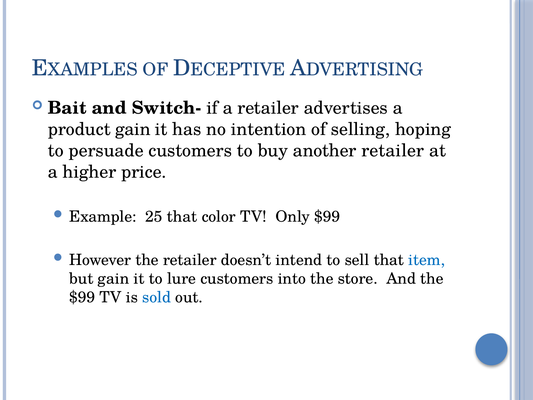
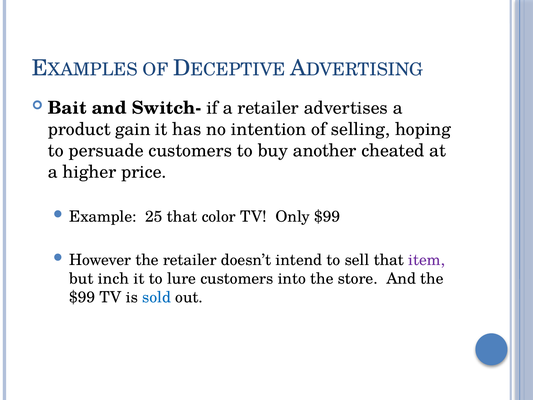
another retailer: retailer -> cheated
item colour: blue -> purple
but gain: gain -> inch
